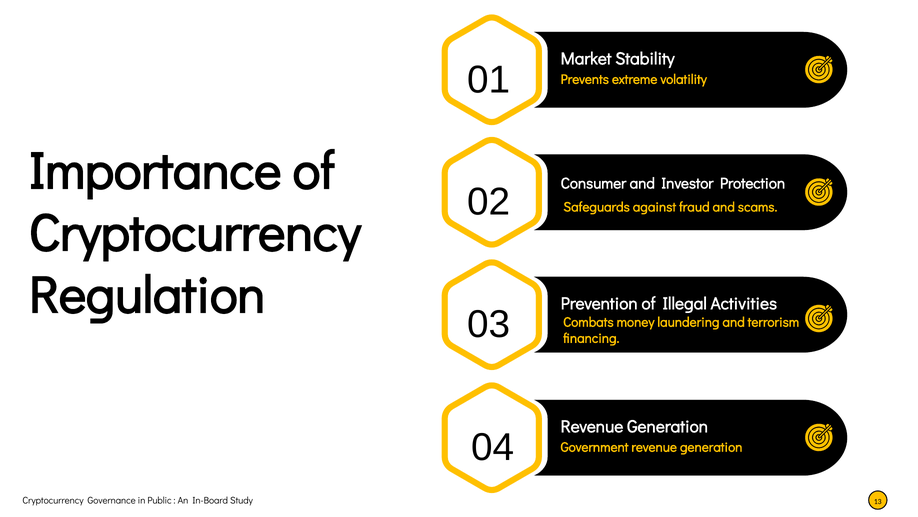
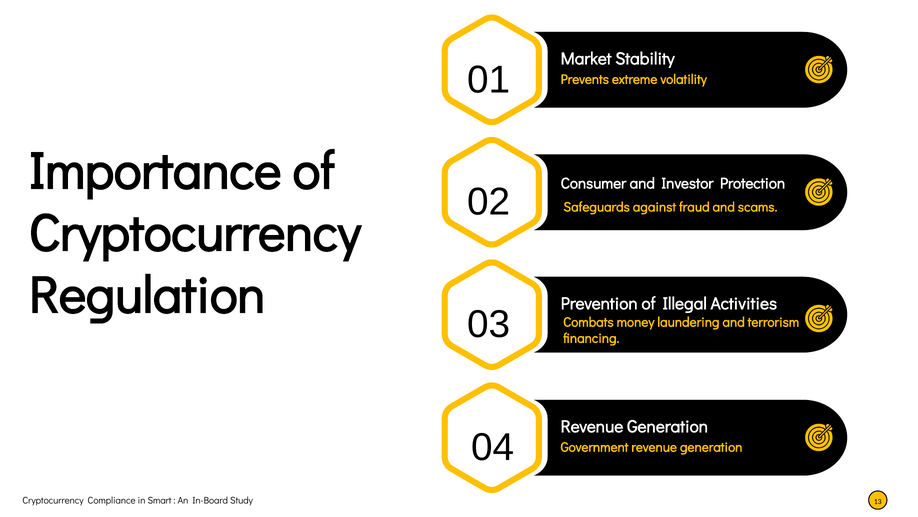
Governance: Governance -> Compliance
Public: Public -> Smart
